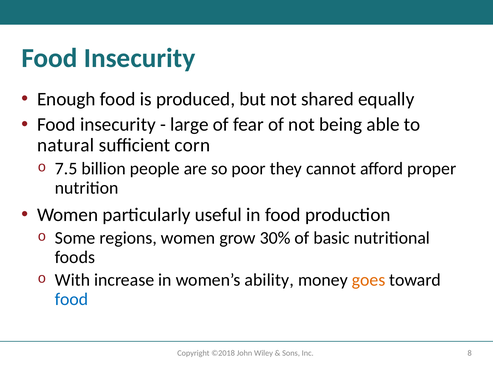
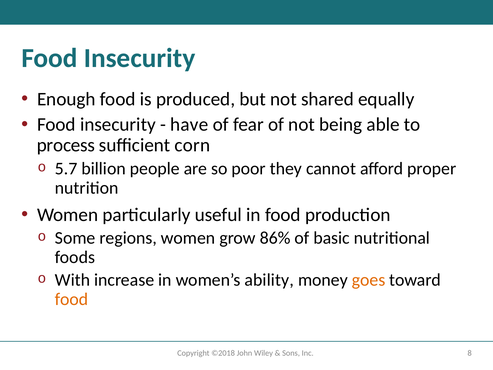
large: large -> have
natural: natural -> process
7.5: 7.5 -> 5.7
30%: 30% -> 86%
food at (71, 299) colour: blue -> orange
